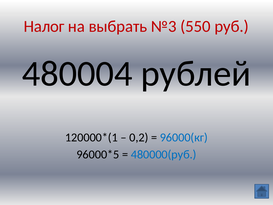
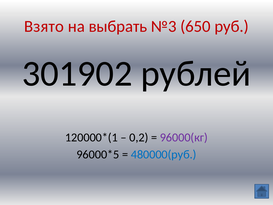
Налог: Налог -> Взято
550: 550 -> 650
480004: 480004 -> 301902
96000(кг colour: blue -> purple
